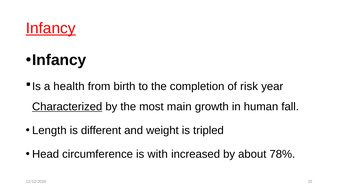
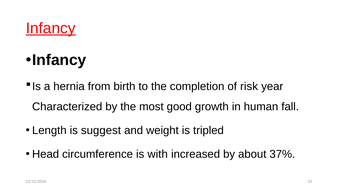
health: health -> hernia
Characterized underline: present -> none
main: main -> good
different: different -> suggest
78%: 78% -> 37%
